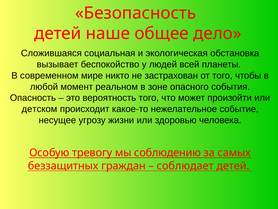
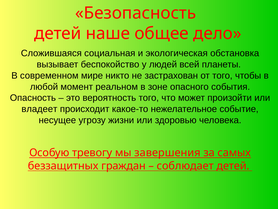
детском: детском -> владеет
соблюдению: соблюдению -> завершения
